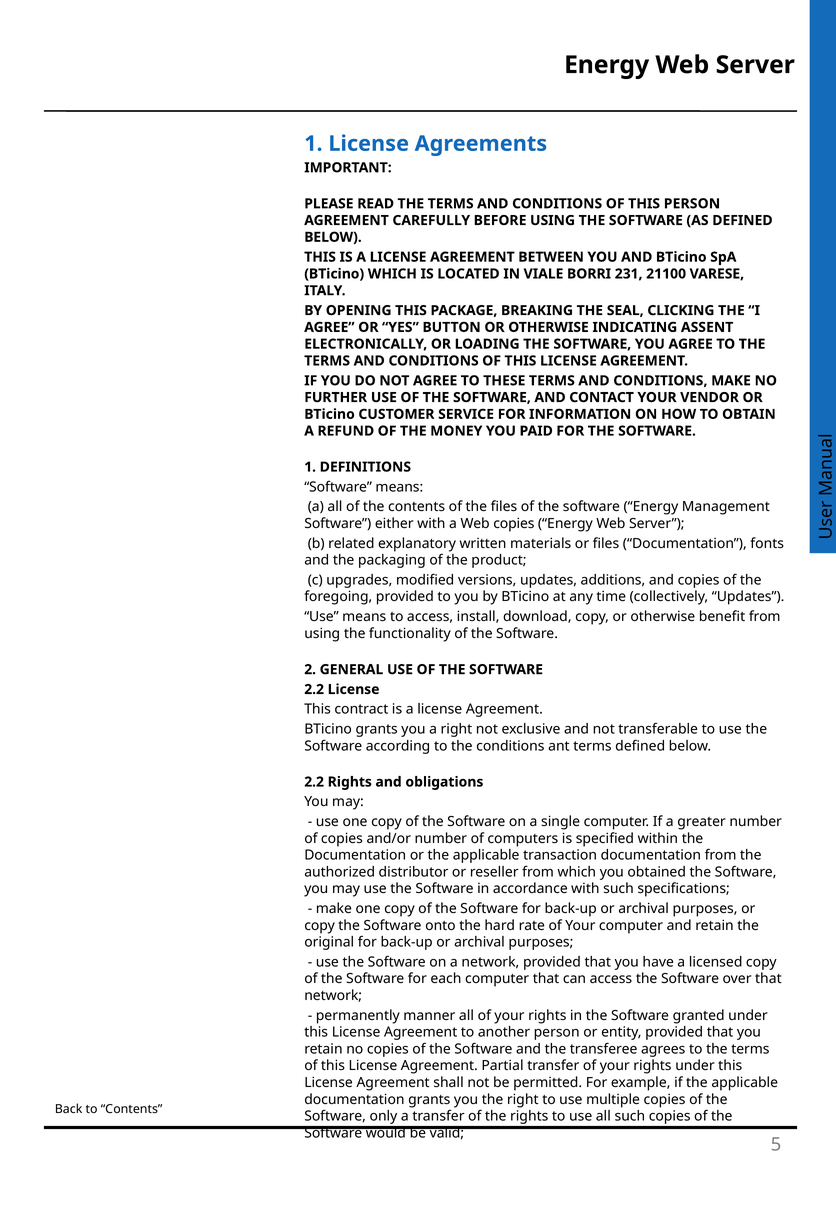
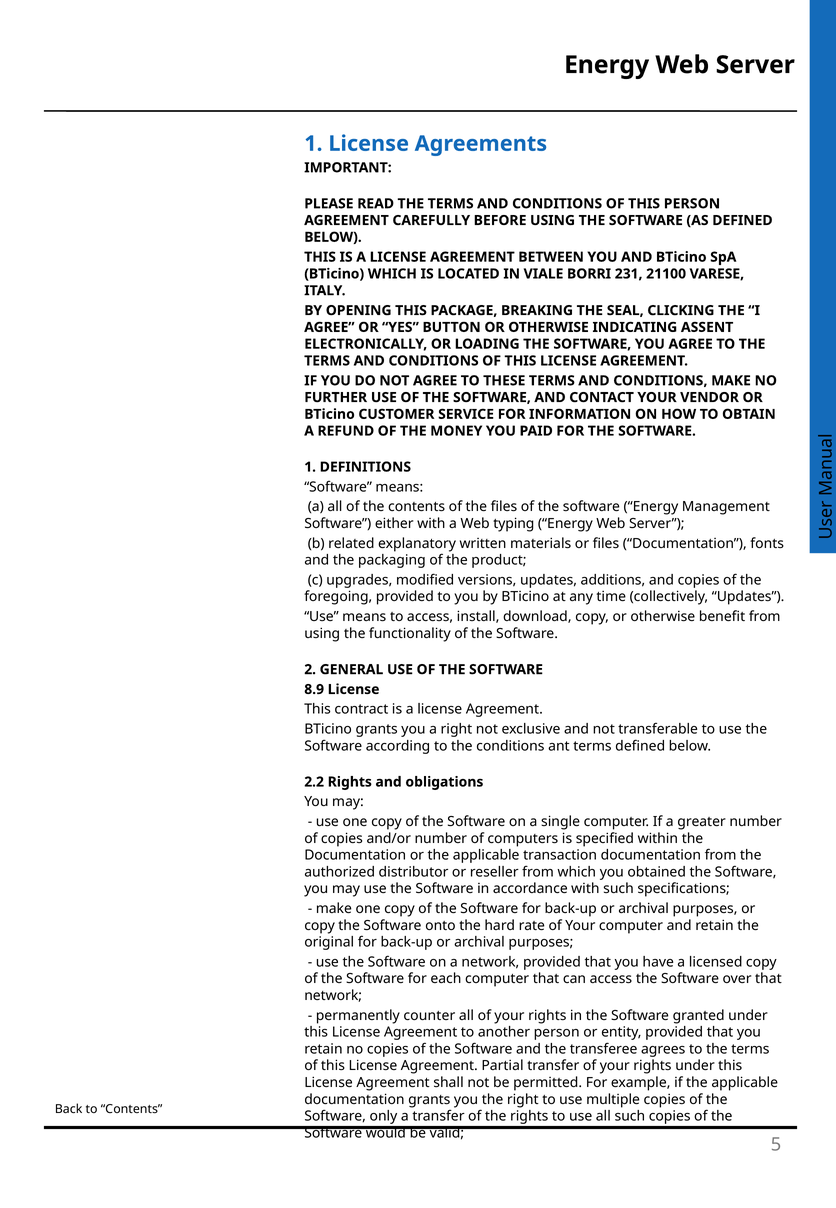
Web copies: copies -> typing
2.2 at (314, 689): 2.2 -> 8.9
manner: manner -> counter
